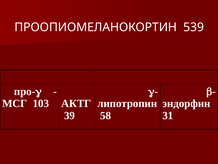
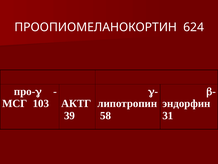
539: 539 -> 624
